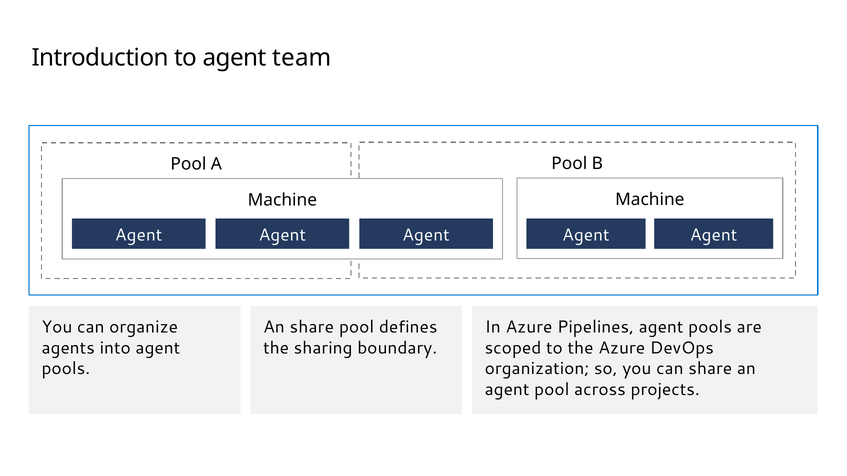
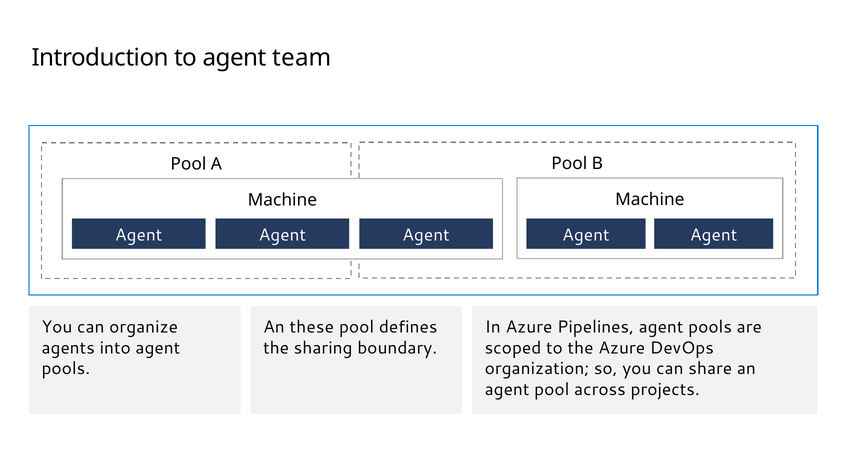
An share: share -> these
